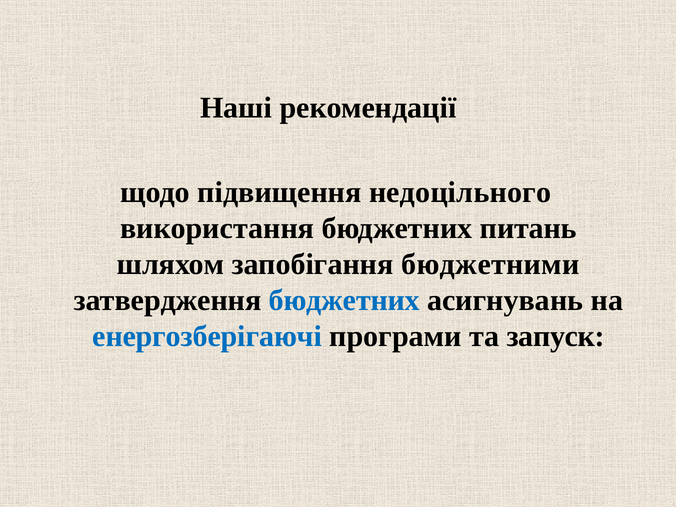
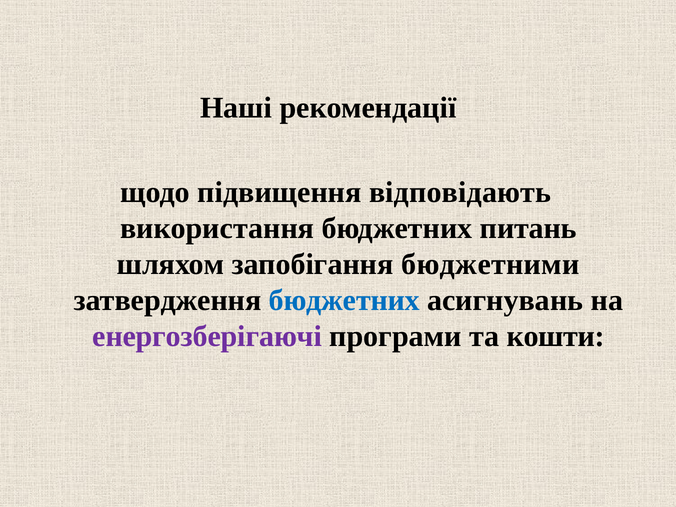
недоцільного: недоцільного -> відповідають
енергозберігаючі colour: blue -> purple
запуск: запуск -> кошти
